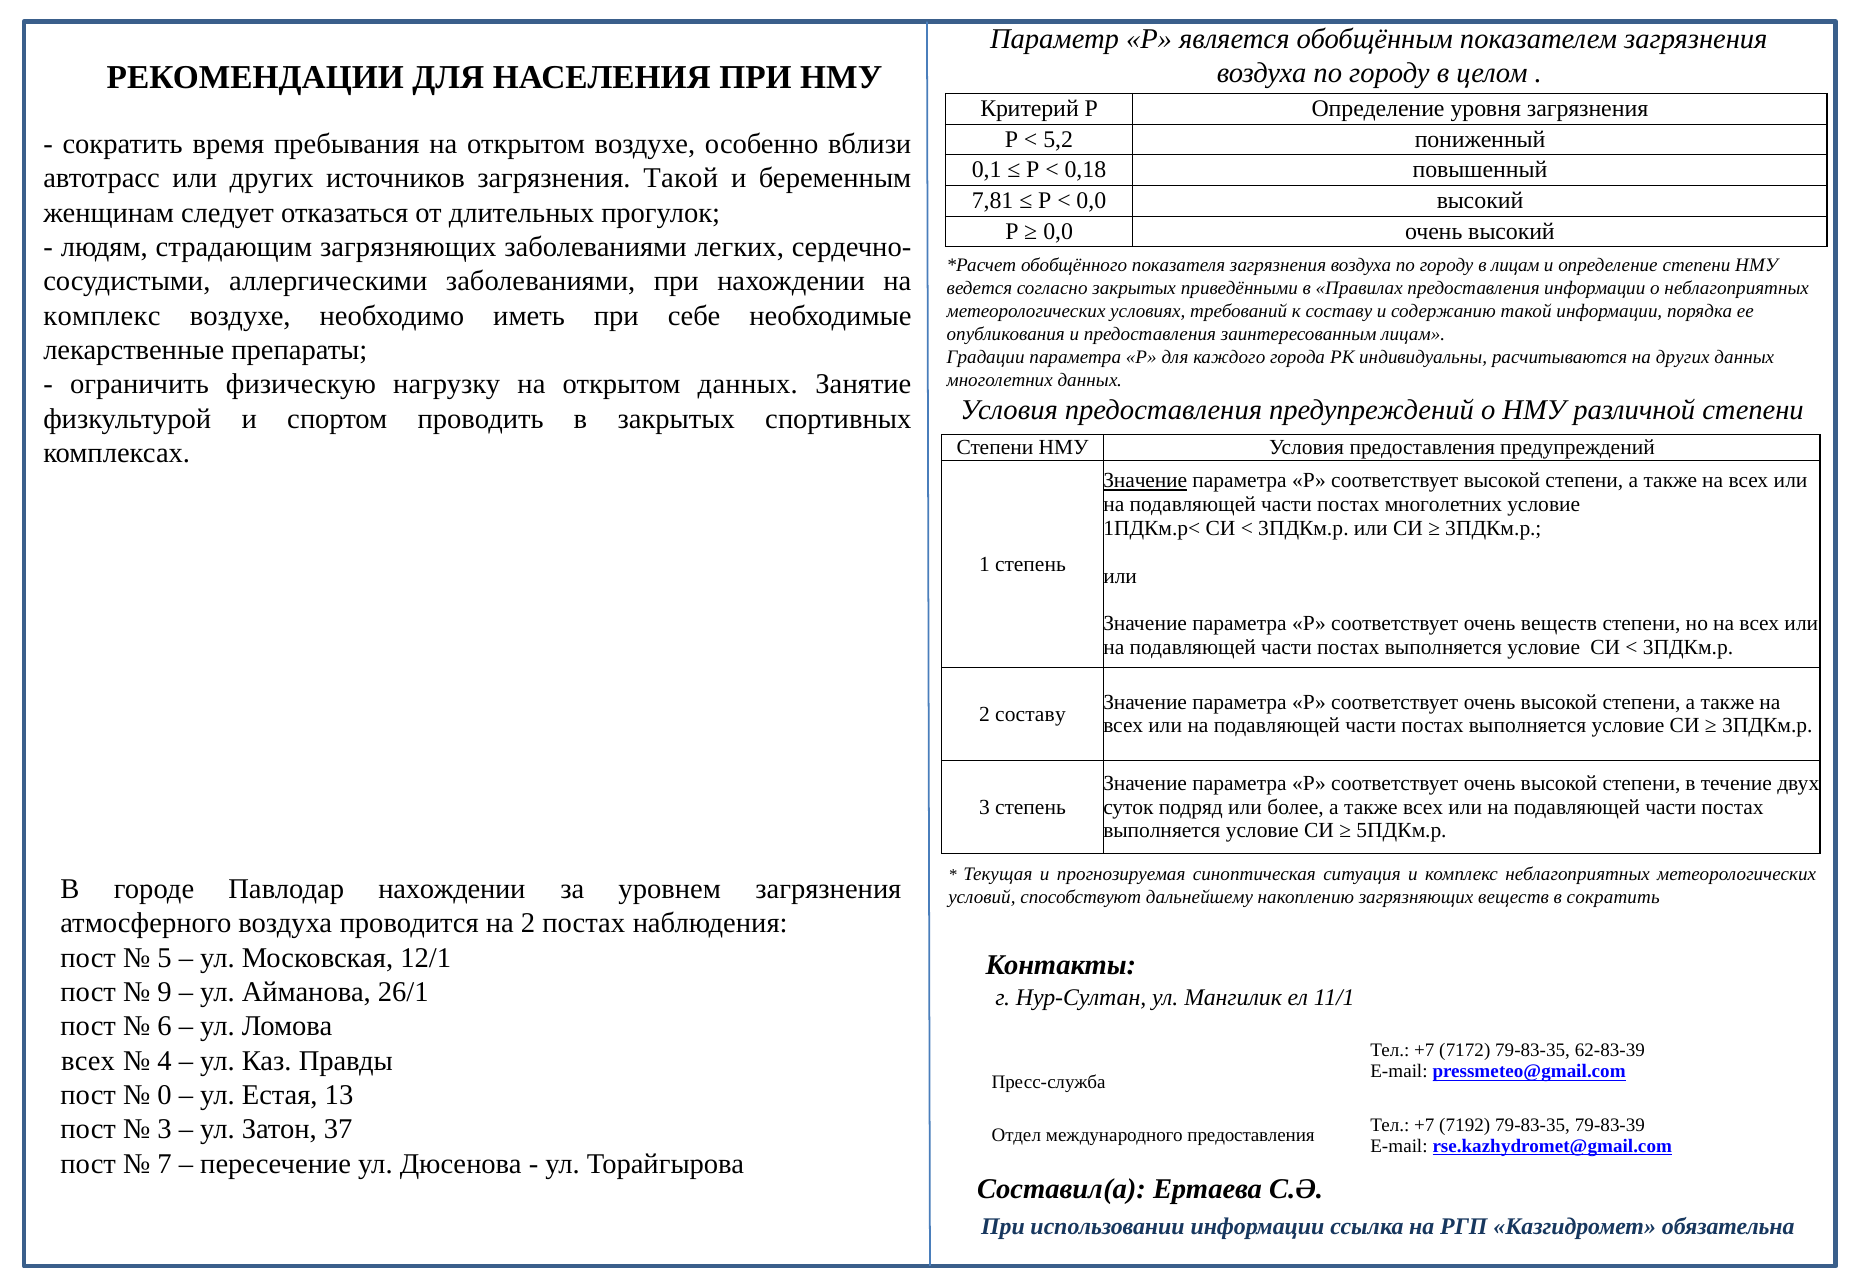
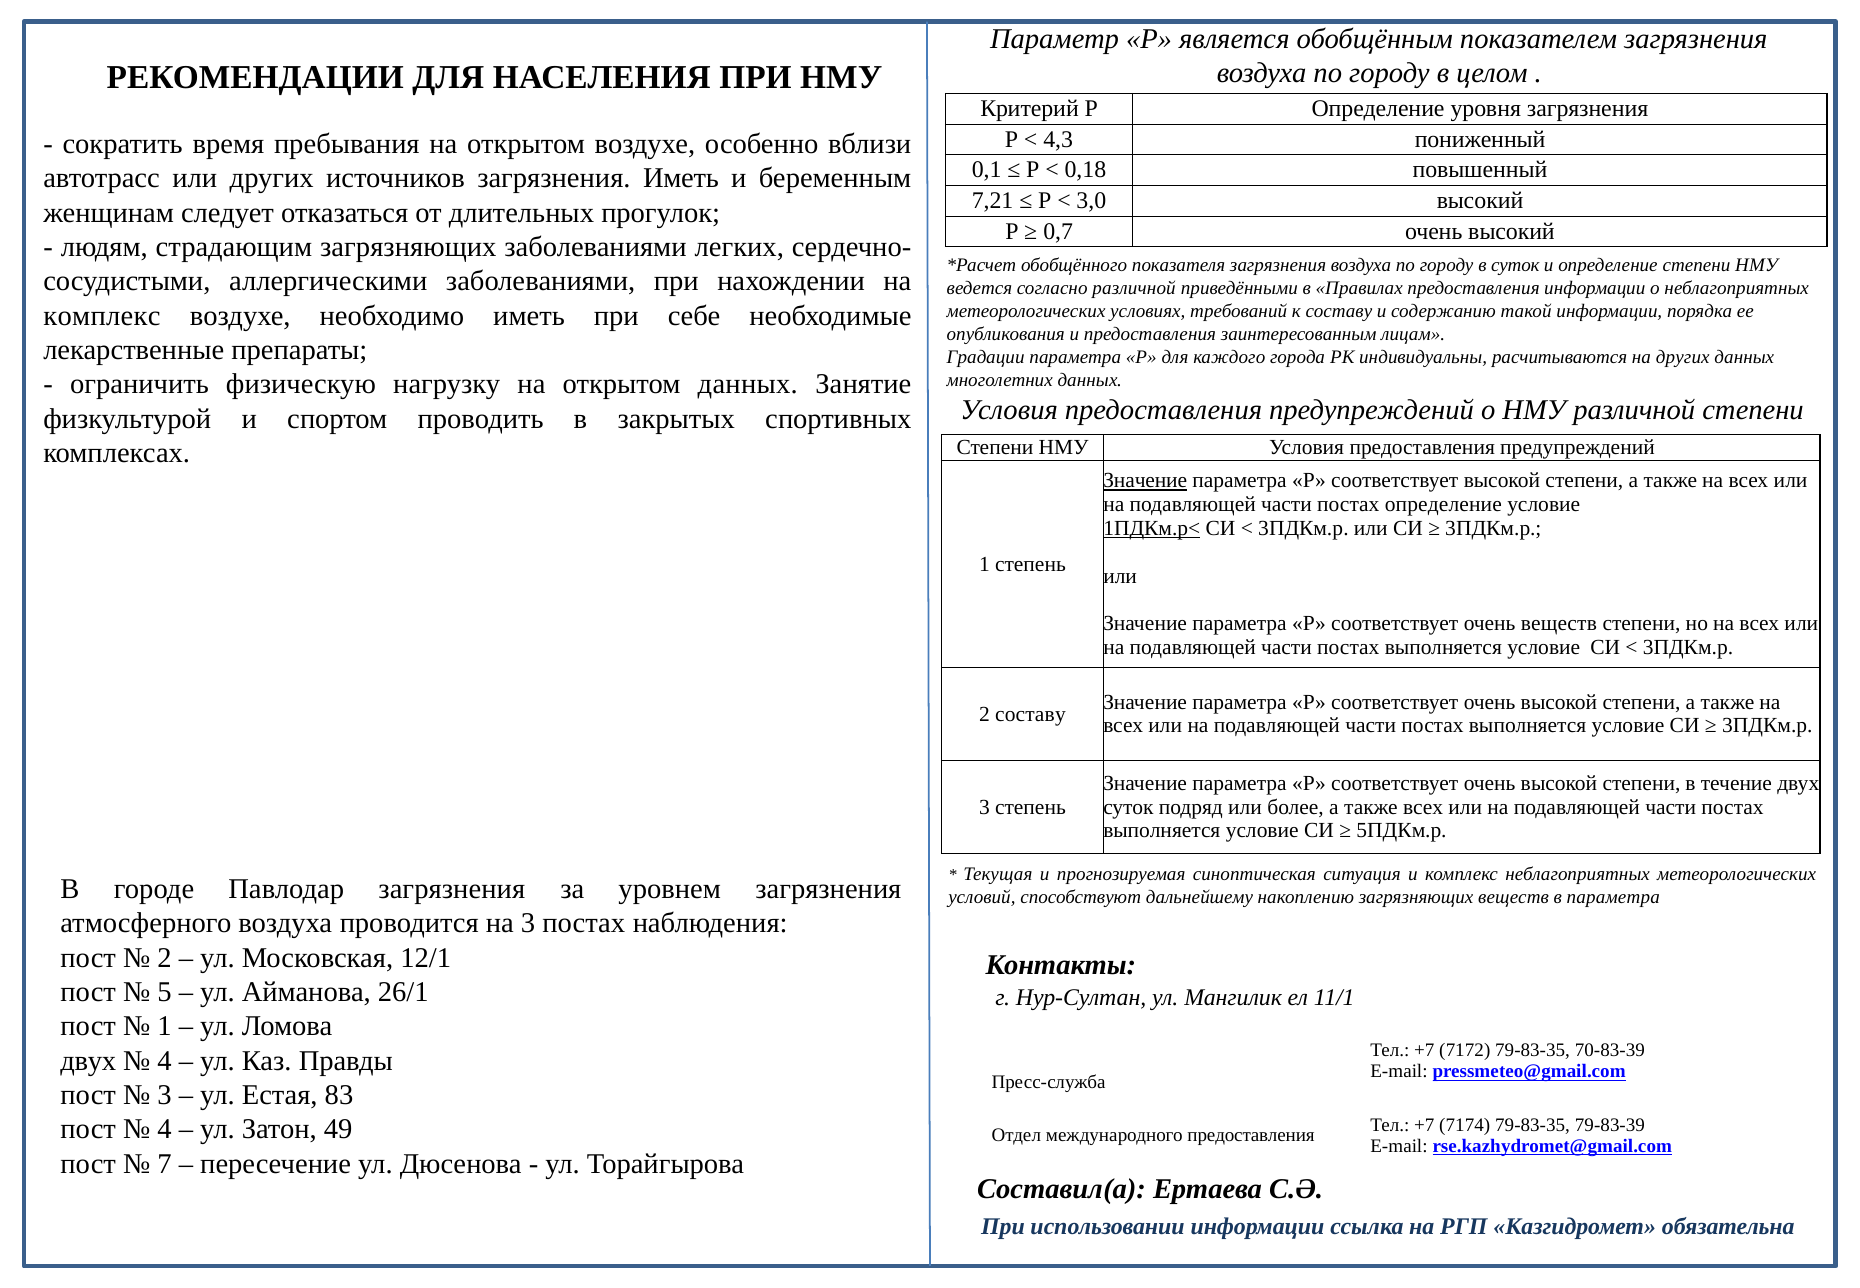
5,2: 5,2 -> 4,3
загрязнения Такой: Такой -> Иметь
7,81: 7,81 -> 7,21
0,0 at (1091, 201): 0,0 -> 3,0
0,0 at (1058, 231): 0,0 -> 0,7
в лицам: лицам -> суток
согласно закрытых: закрытых -> различной
постах многолетних: многолетних -> определение
1ПДКм.р< underline: none -> present
Павлодар нахождении: нахождении -> загрязнения
в сократить: сократить -> параметра
на 2: 2 -> 3
5 at (164, 958): 5 -> 2
9: 9 -> 5
6 at (164, 1026): 6 -> 1
62-83-39: 62-83-39 -> 70-83-39
всех at (88, 1061): всех -> двух
0 at (164, 1095): 0 -> 3
13: 13 -> 83
7192: 7192 -> 7174
3 at (164, 1129): 3 -> 4
37: 37 -> 49
